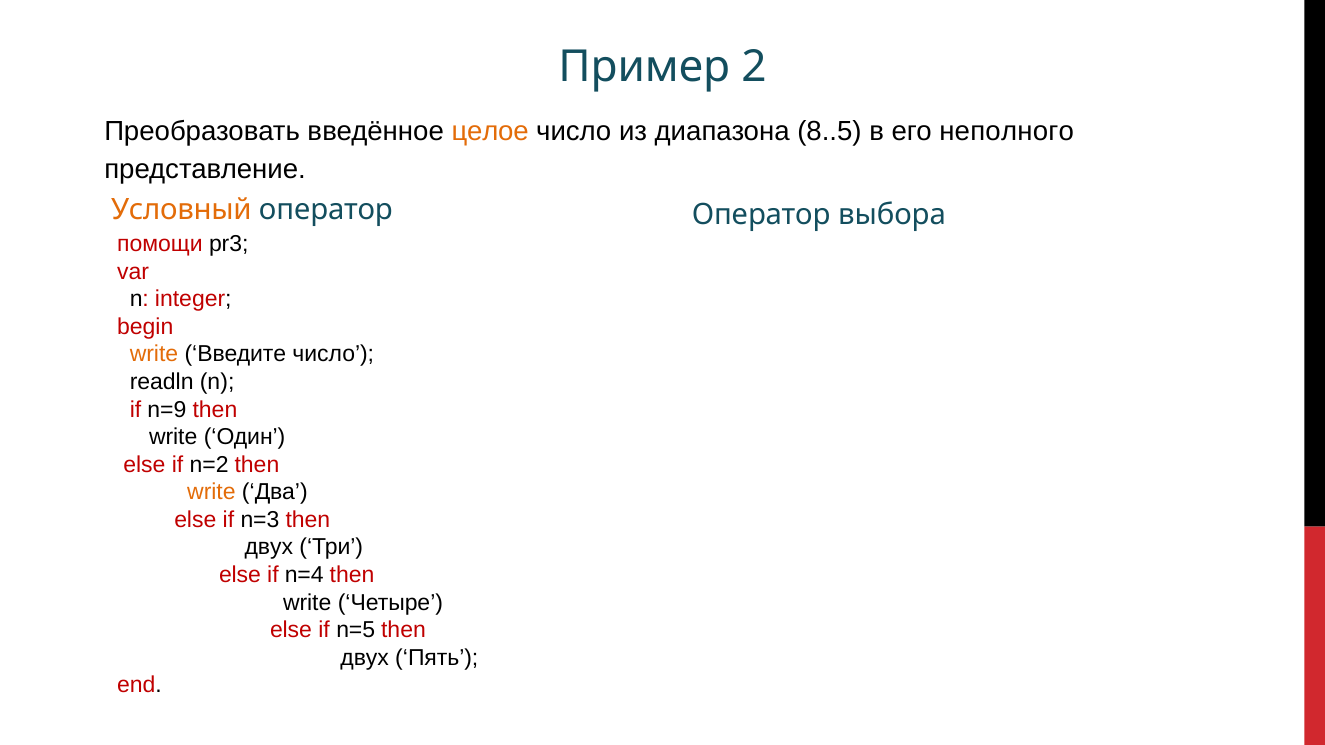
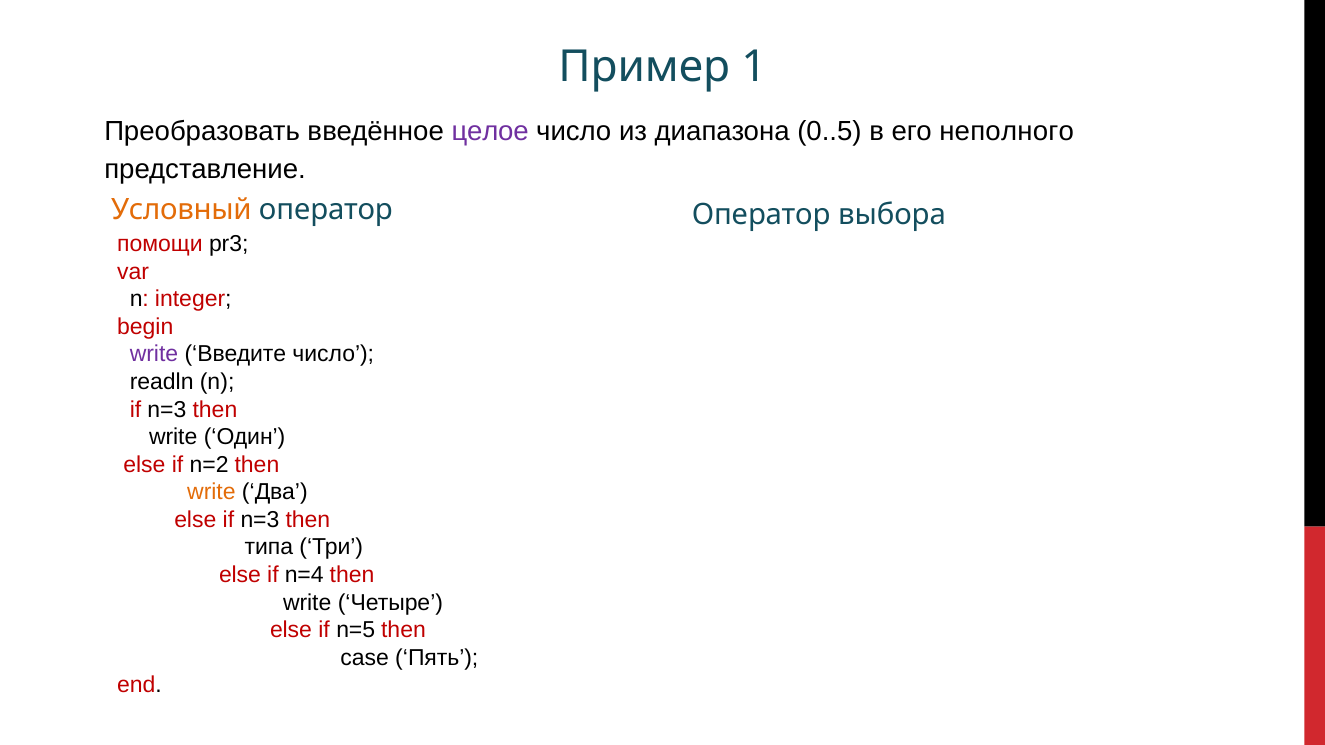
2: 2 -> 1
целое colour: orange -> purple
8..5: 8..5 -> 0..5
write at (154, 354) colour: orange -> purple
n=9 at (167, 410): n=9 -> n=3
двух at (269, 548): двух -> типа
двух at (365, 658): двух -> case
